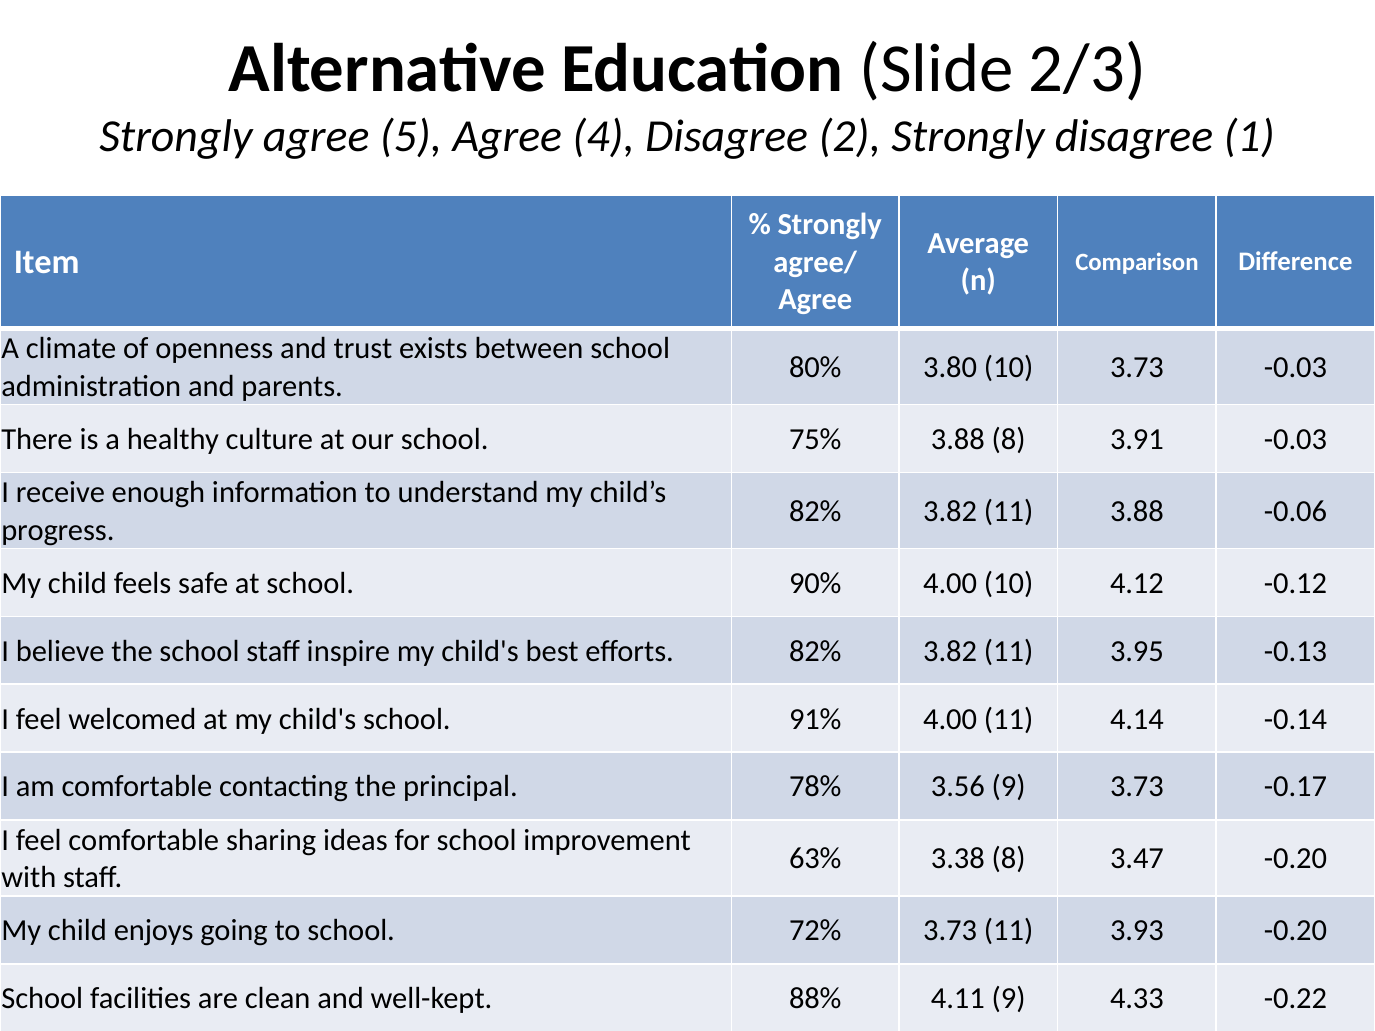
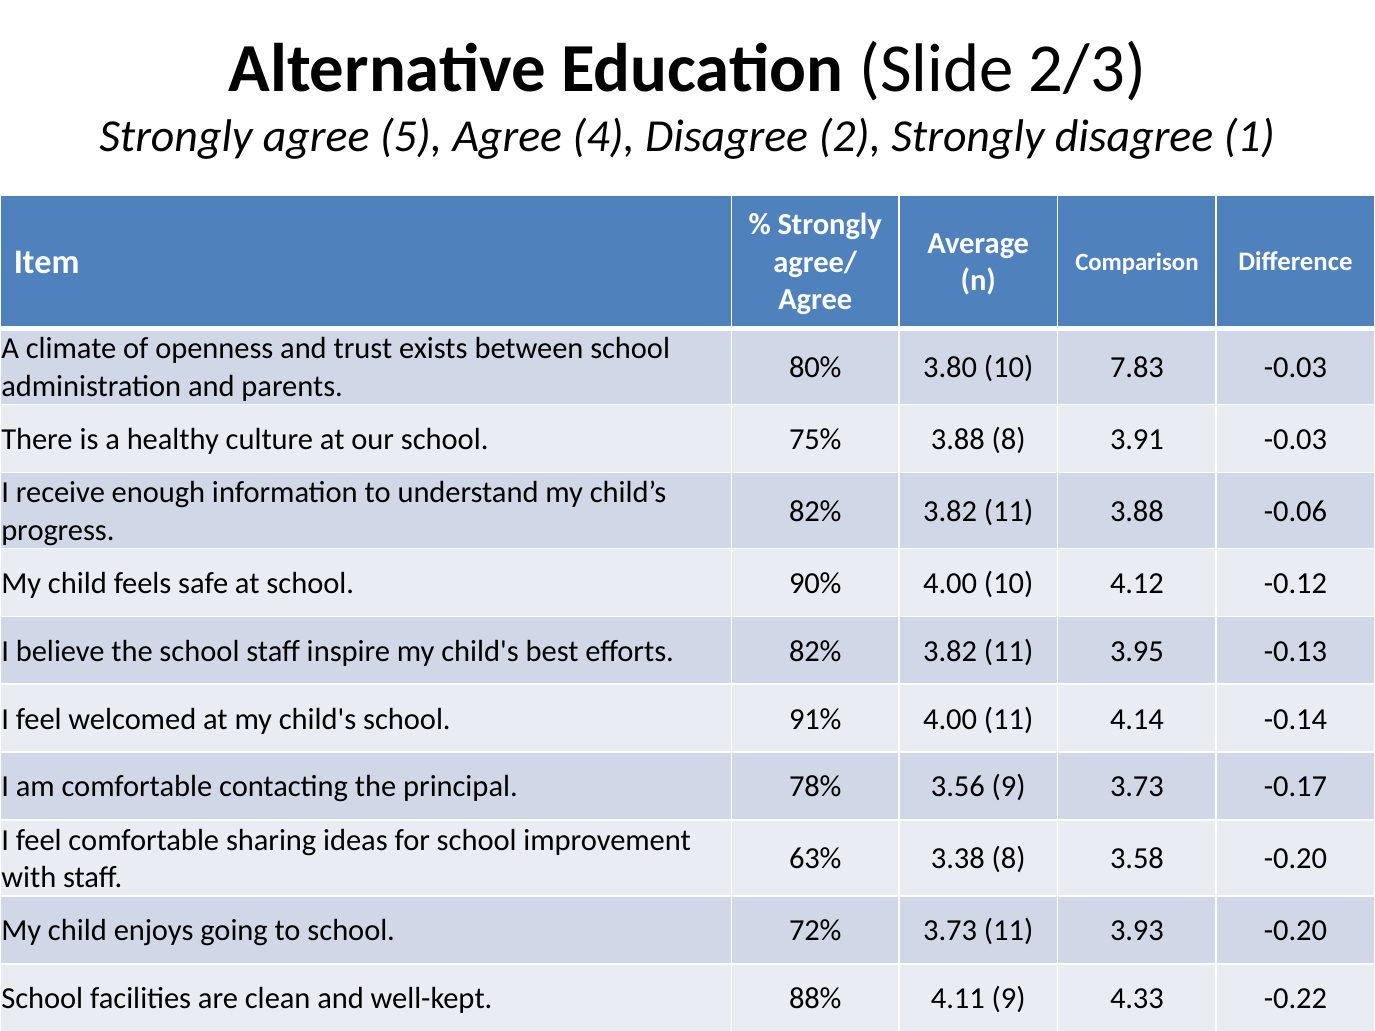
10 3.73: 3.73 -> 7.83
3.47: 3.47 -> 3.58
